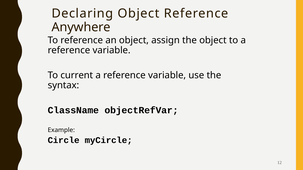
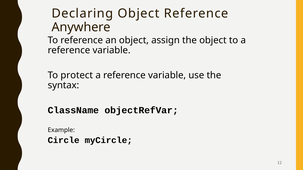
current: current -> protect
